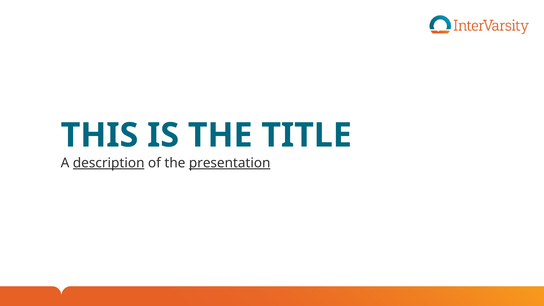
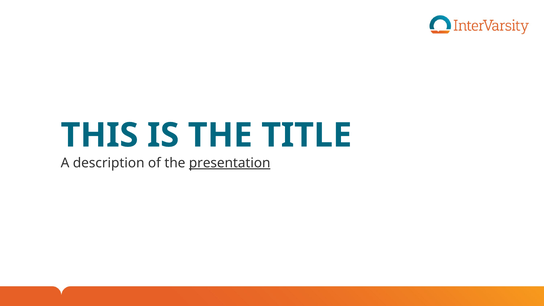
description underline: present -> none
